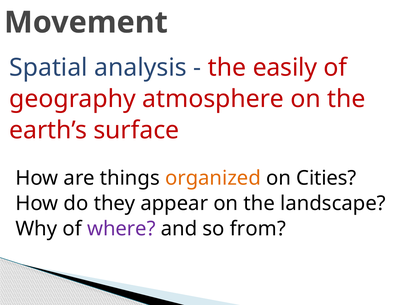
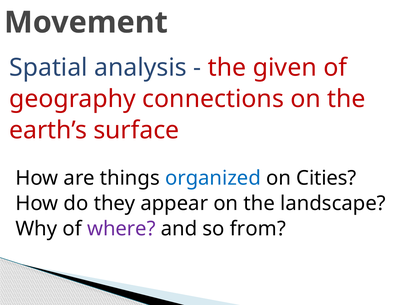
easily: easily -> given
atmosphere: atmosphere -> connections
organized colour: orange -> blue
